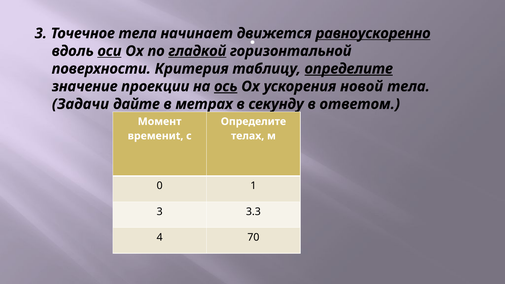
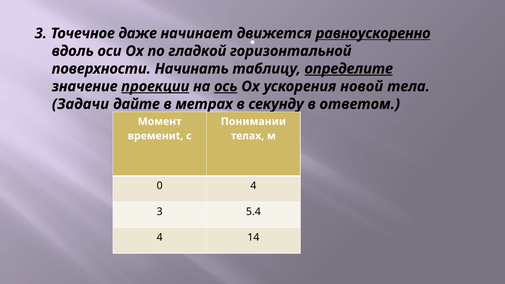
Точечное тела: тела -> даже
оси underline: present -> none
гладкой underline: present -> none
Критерия: Критерия -> Начинать
проекции underline: none -> present
Определите at (253, 122): Определите -> Понимании
0 1: 1 -> 4
3.3: 3.3 -> 5.4
70: 70 -> 14
